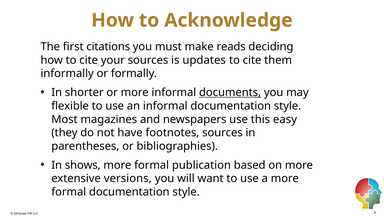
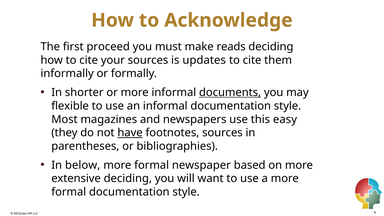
citations: citations -> proceed
have underline: none -> present
shows: shows -> below
publication: publication -> newspaper
extensive versions: versions -> deciding
